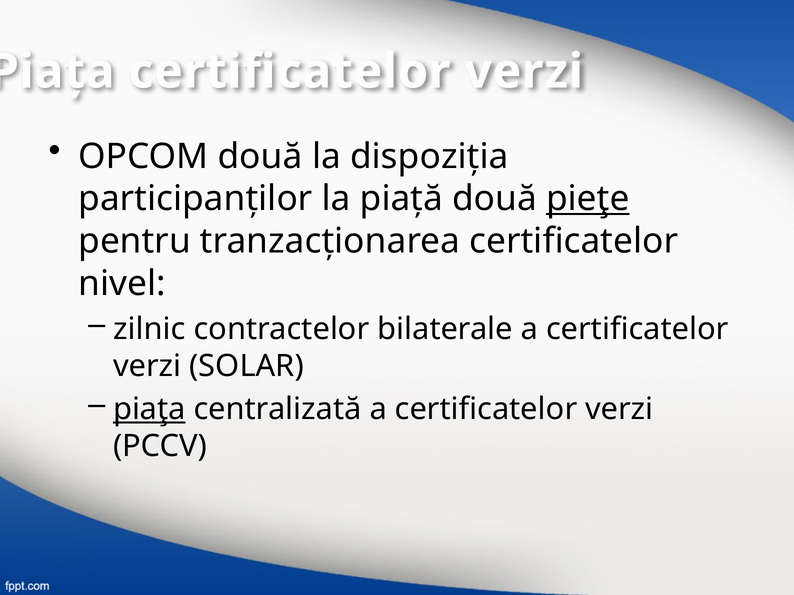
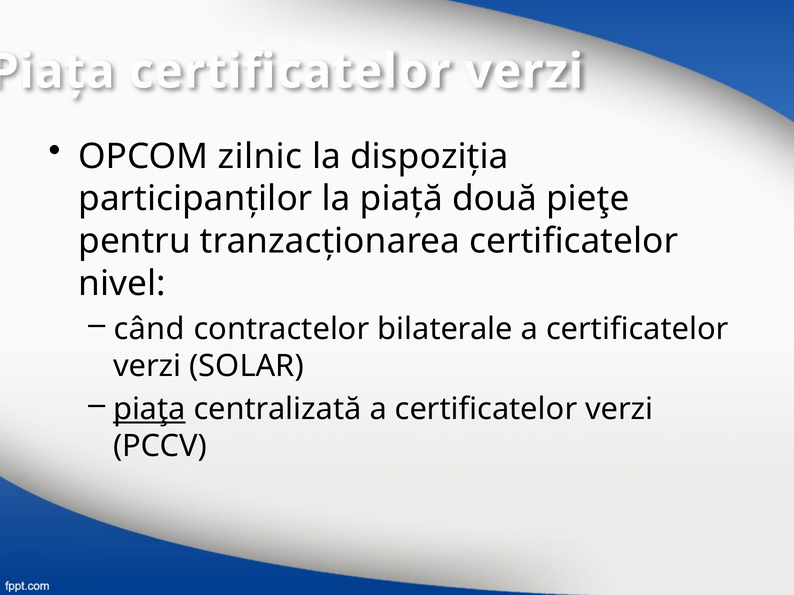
OPCOM două: două -> zilnic
pieţe underline: present -> none
zilnic: zilnic -> când
